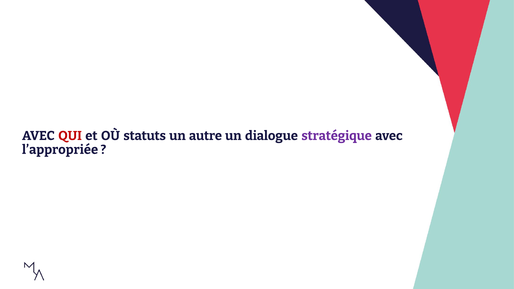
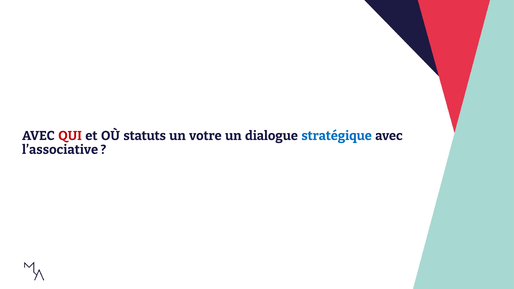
autre: autre -> votre
stratégique colour: purple -> blue
l’appropriée: l’appropriée -> l’associative
